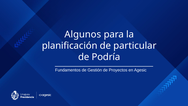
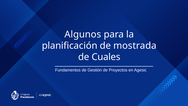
particular: particular -> mostrada
Podría: Podría -> Cuales
